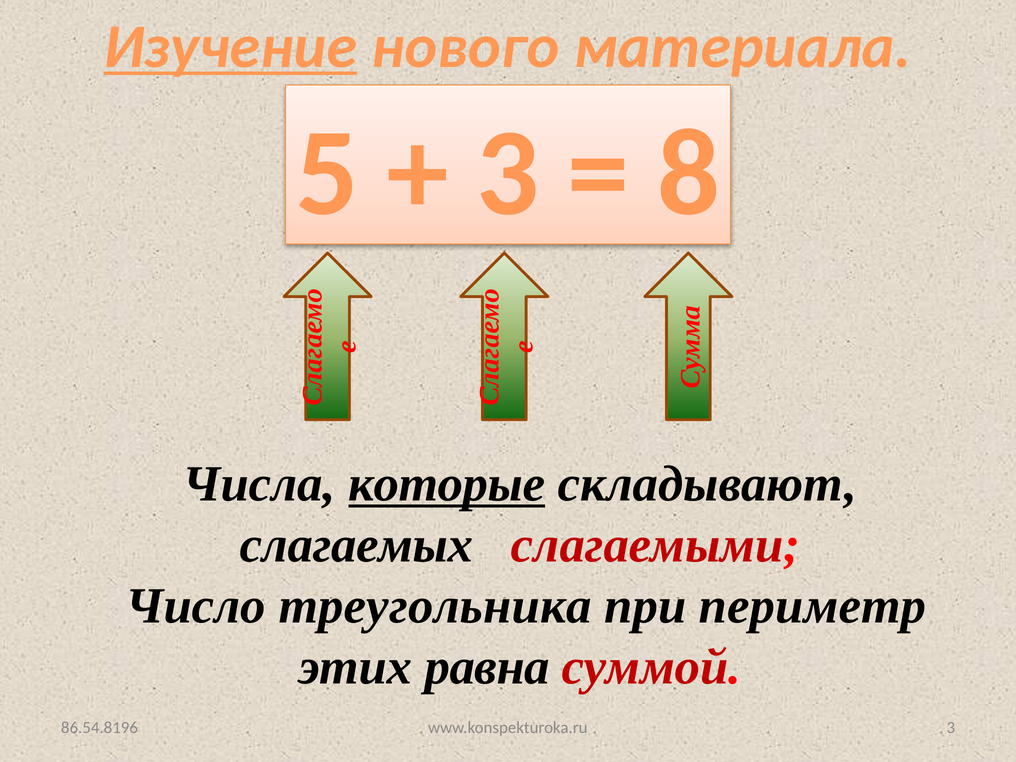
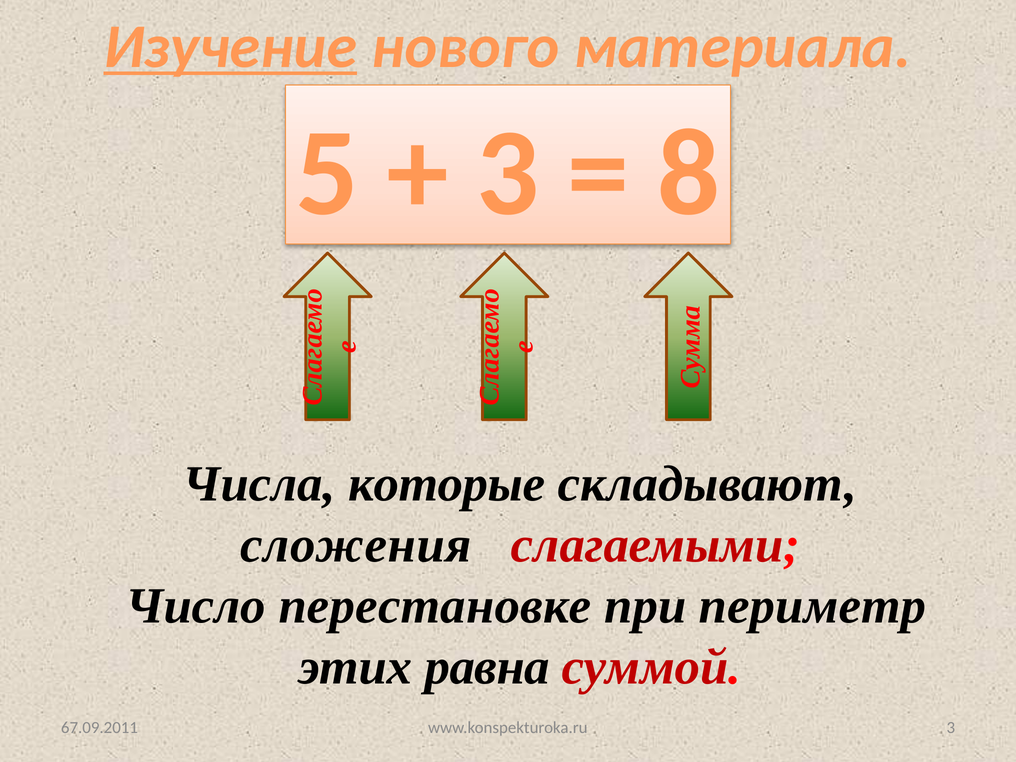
которые underline: present -> none
слагаемых: слагаемых -> сложения
треугольника: треугольника -> перестановке
86.54.8196: 86.54.8196 -> 67.09.2011
